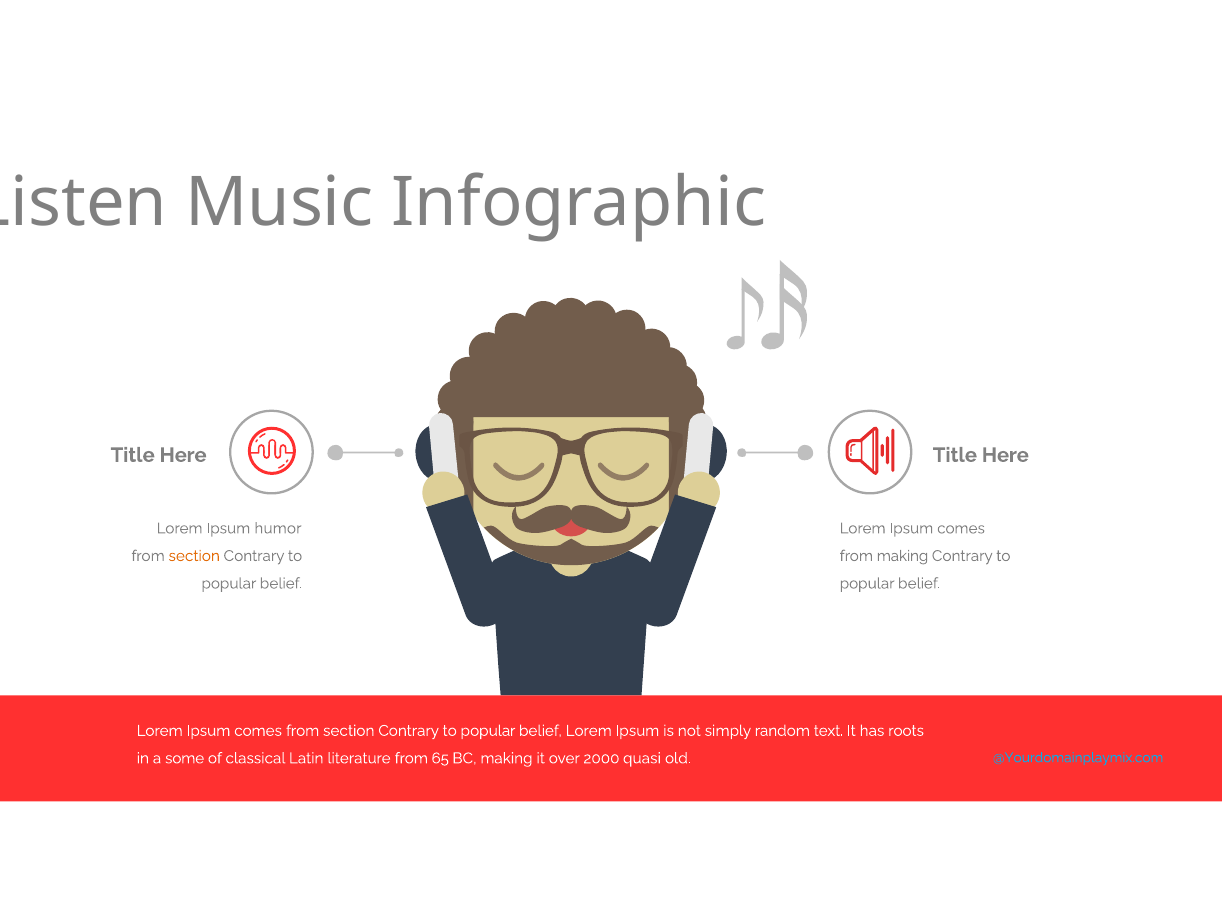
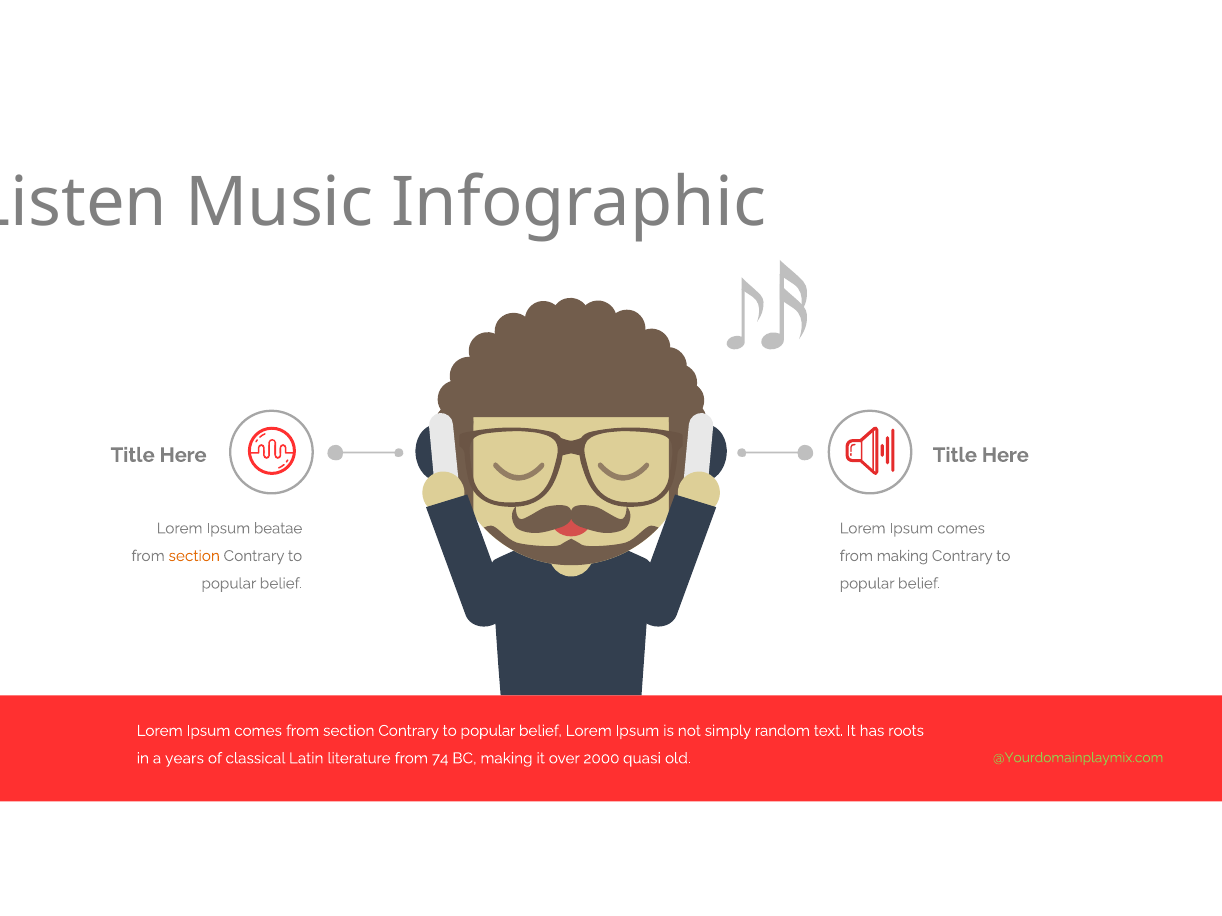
humor: humor -> beatae
some: some -> years
65: 65 -> 74
@Yourdomainplaymix.com colour: light blue -> light green
